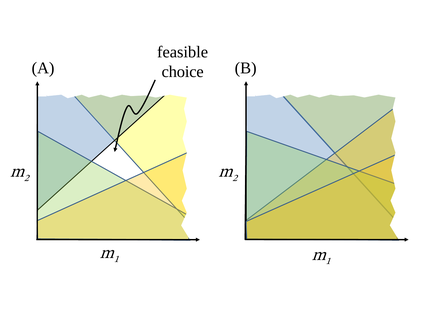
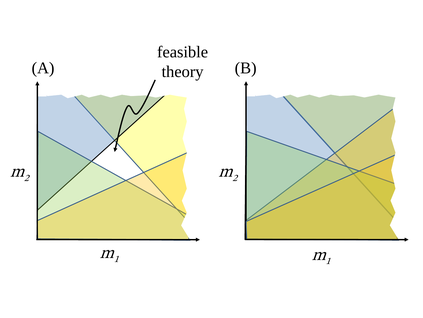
choice: choice -> theory
